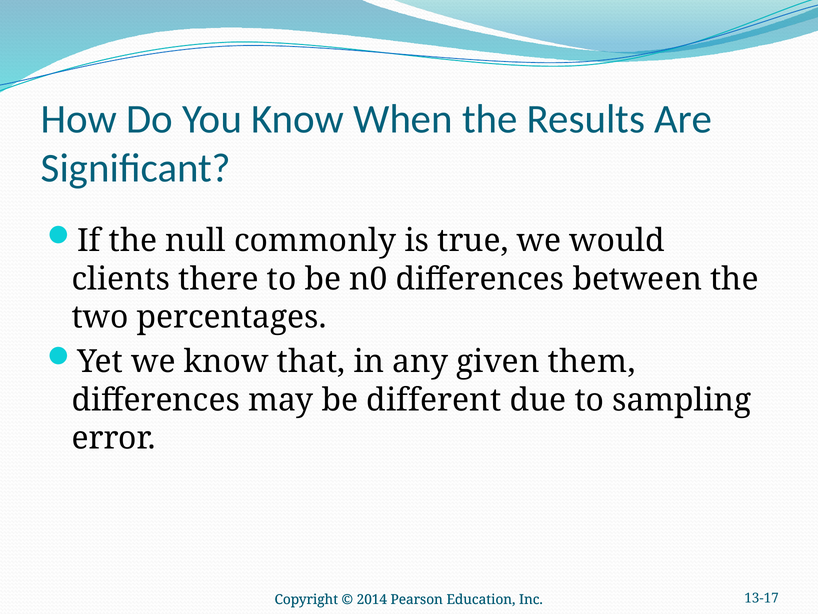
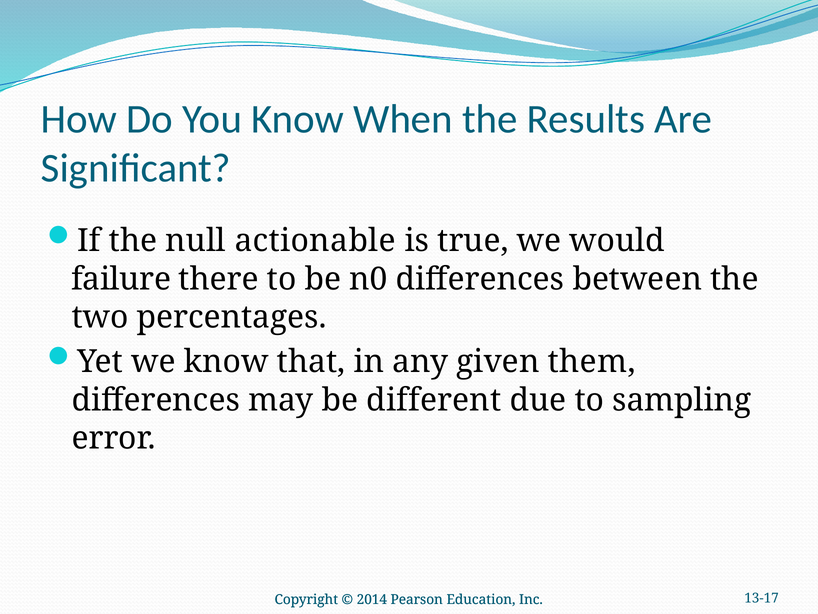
commonly: commonly -> actionable
clients: clients -> failure
